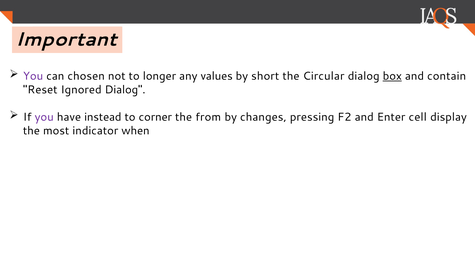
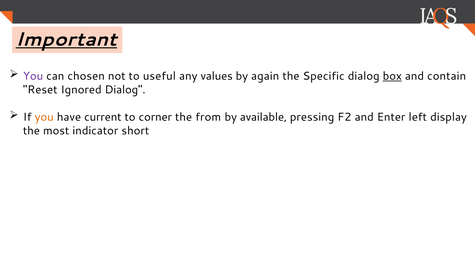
Important underline: none -> present
longer: longer -> useful
short: short -> again
Circular: Circular -> Specific
you at (44, 117) colour: purple -> orange
instead: instead -> current
changes: changes -> available
cell: cell -> left
when: when -> short
